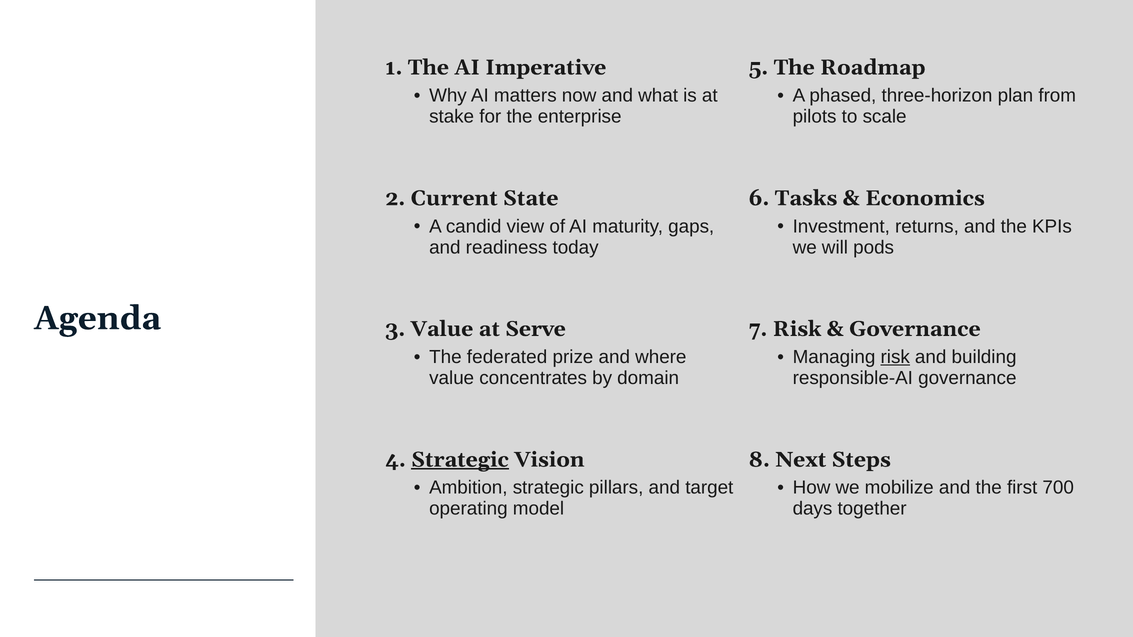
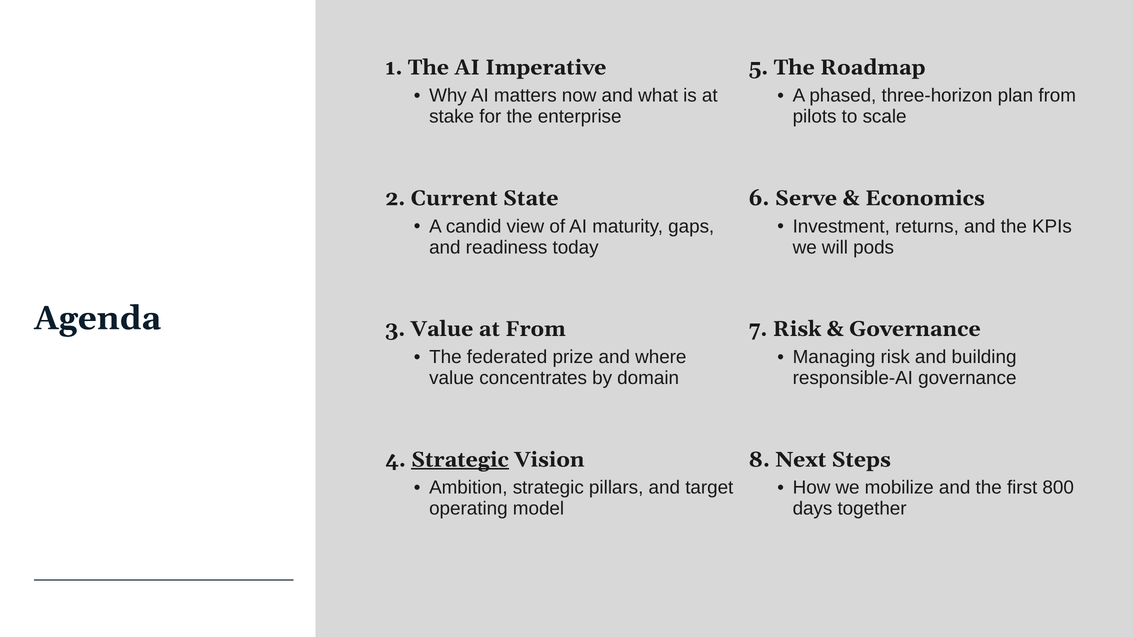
Tasks: Tasks -> Serve
at Serve: Serve -> From
risk at (895, 357) underline: present -> none
700: 700 -> 800
